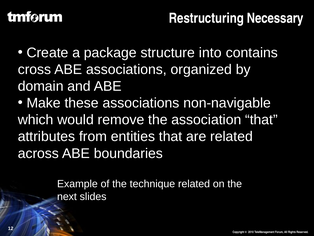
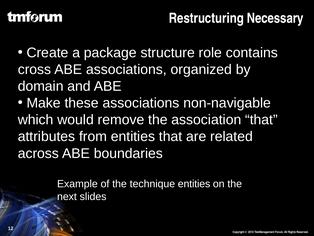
into: into -> role
technique related: related -> entities
